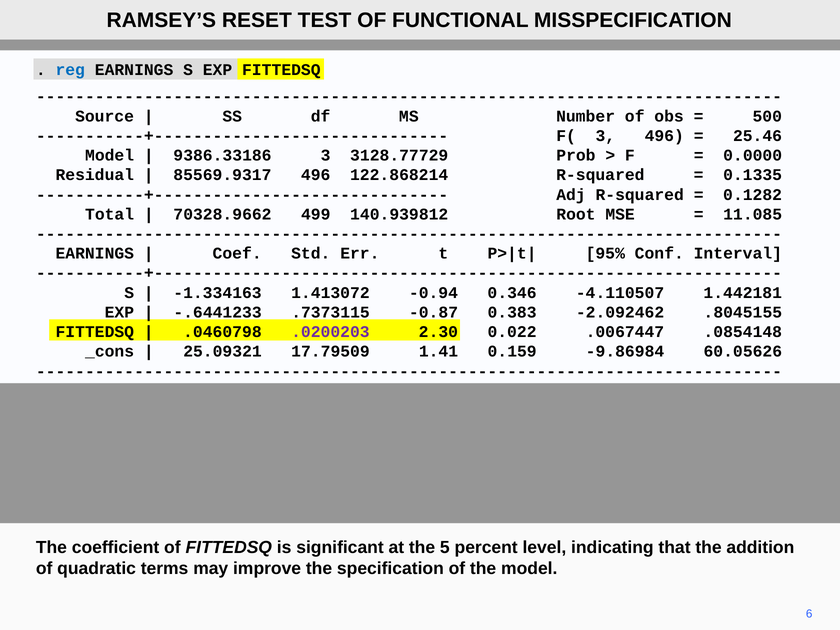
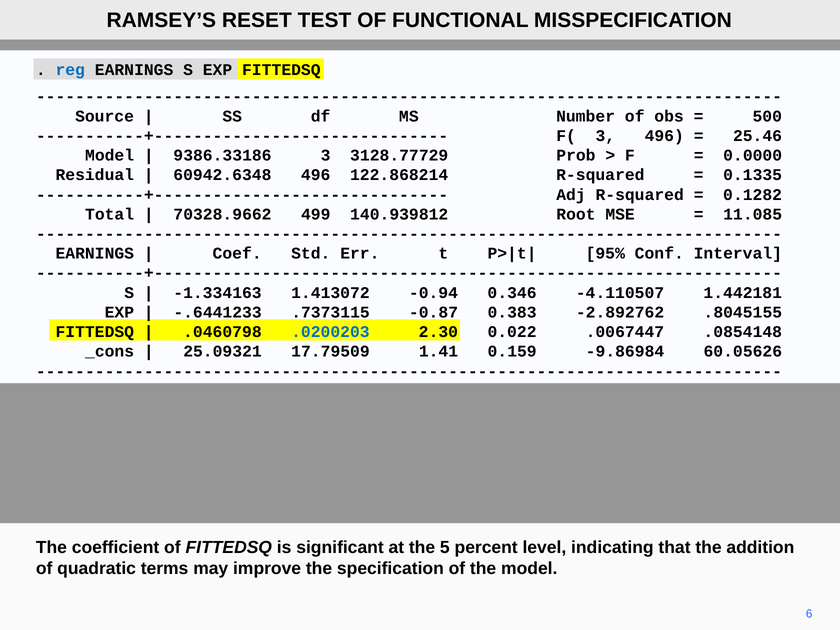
85569.9317: 85569.9317 -> 60942.6348
-2.092462: -2.092462 -> -2.892762
.0200203 colour: purple -> blue
